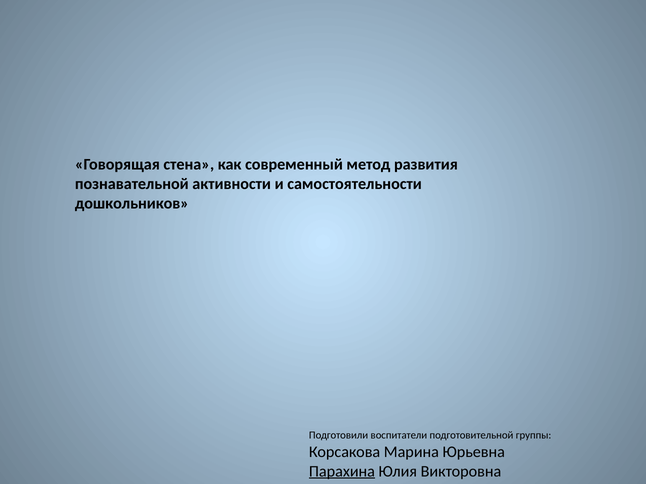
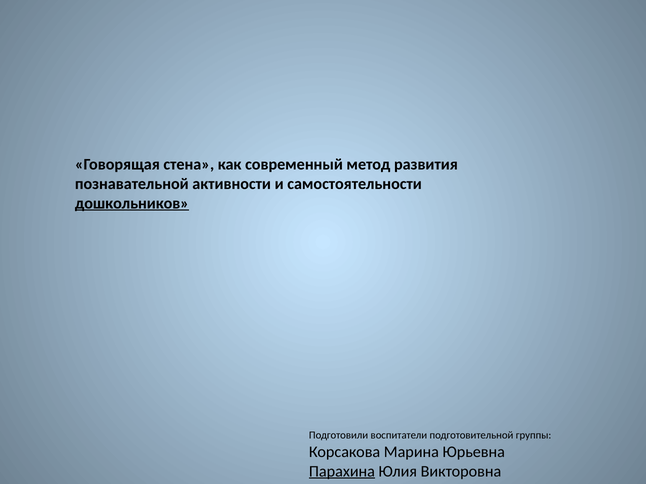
дошкольников underline: none -> present
